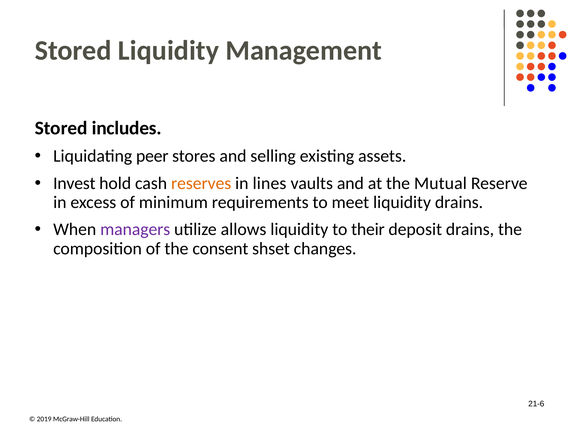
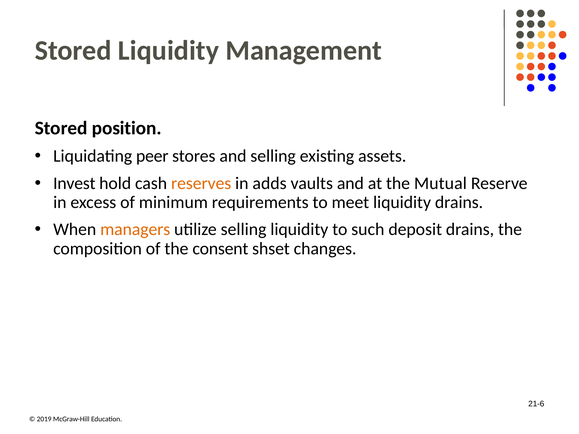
includes: includes -> position
lines: lines -> adds
managers colour: purple -> orange
utilize allows: allows -> selling
their: their -> such
